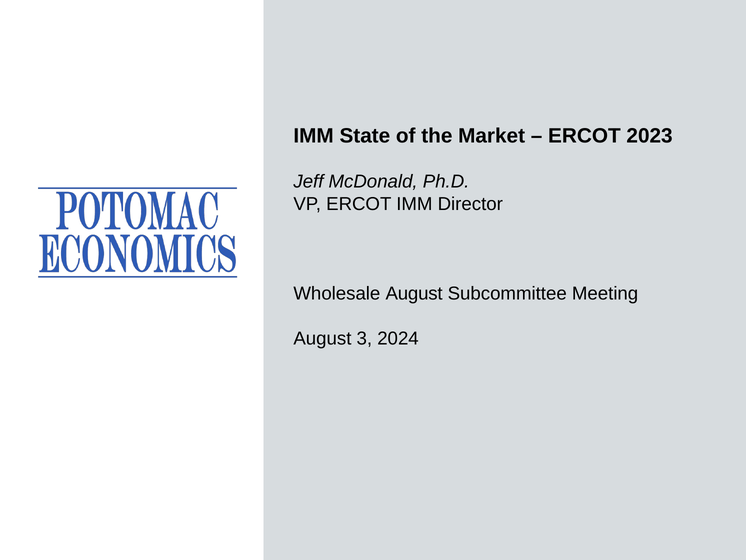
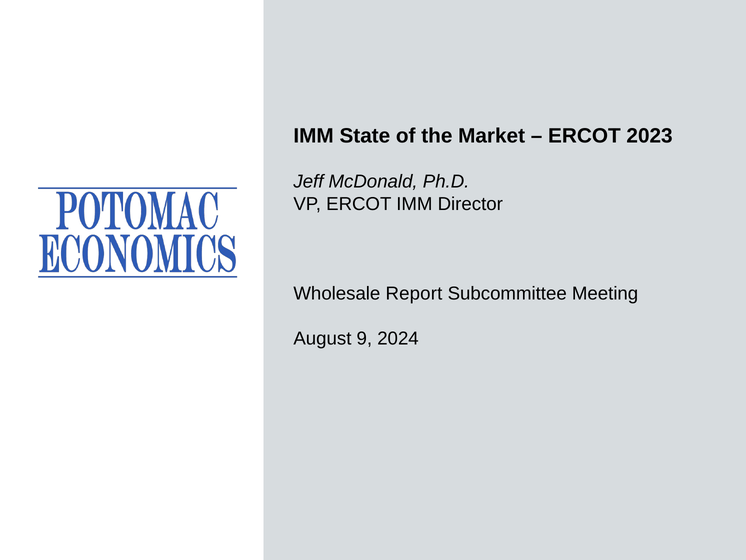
Wholesale August: August -> Report
3: 3 -> 9
